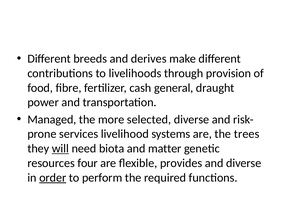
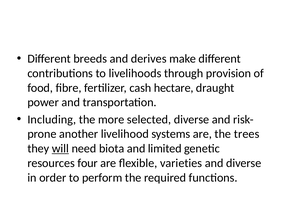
general: general -> hectare
Managed: Managed -> Including
services: services -> another
matter: matter -> limited
provides: provides -> varieties
order underline: present -> none
